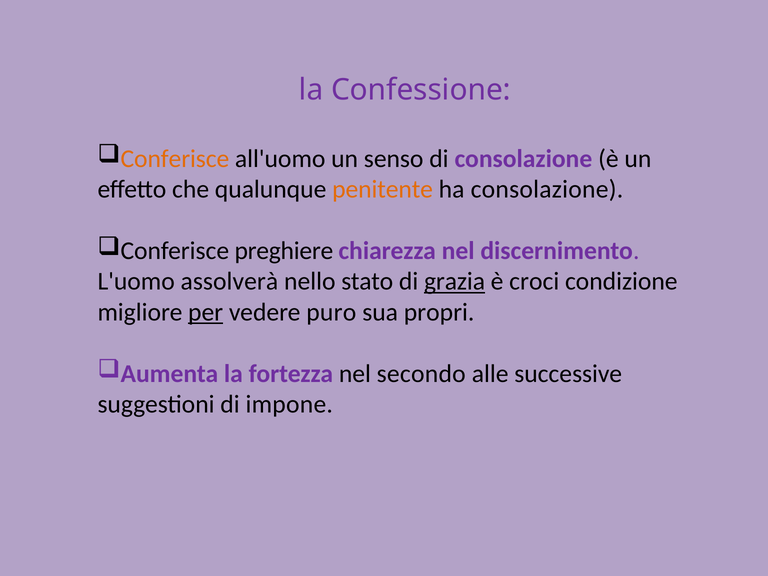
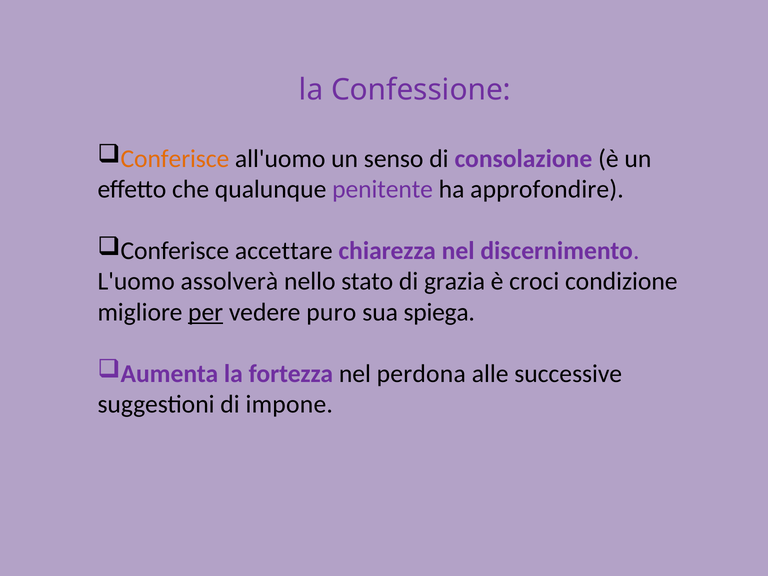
penitente colour: orange -> purple
ha consolazione: consolazione -> approfondire
preghiere: preghiere -> accettare
grazia underline: present -> none
propri: propri -> spiega
secondo: secondo -> perdona
